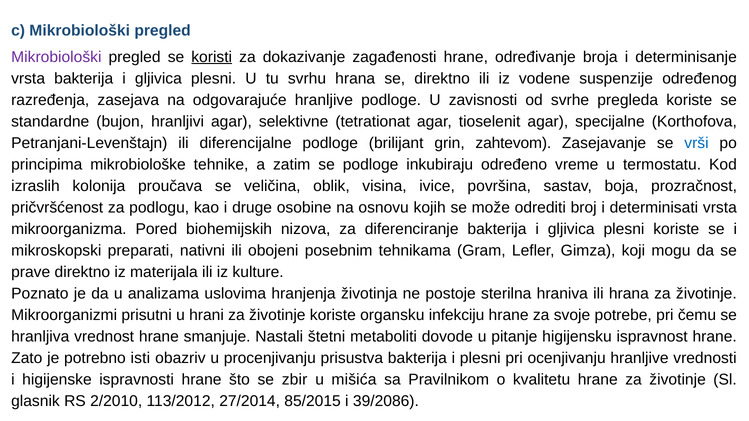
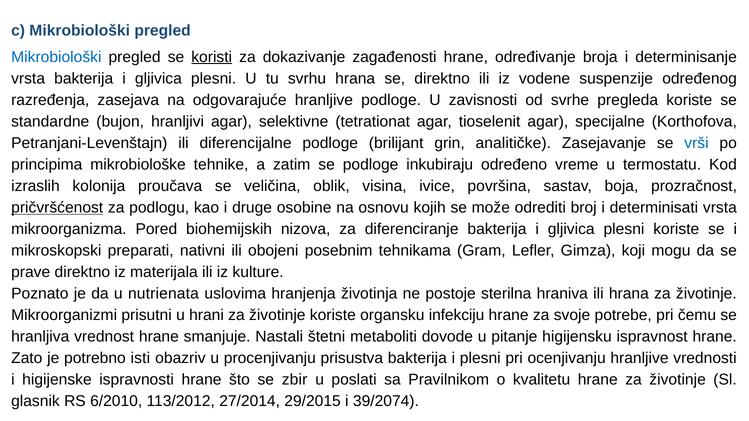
Mikrobiološki at (56, 57) colour: purple -> blue
zahtevom: zahtevom -> analitičke
pričvršćenost underline: none -> present
analizama: analizama -> nutrienata
mišića: mišića -> poslati
2/2010: 2/2010 -> 6/2010
85/2015: 85/2015 -> 29/2015
39/2086: 39/2086 -> 39/2074
